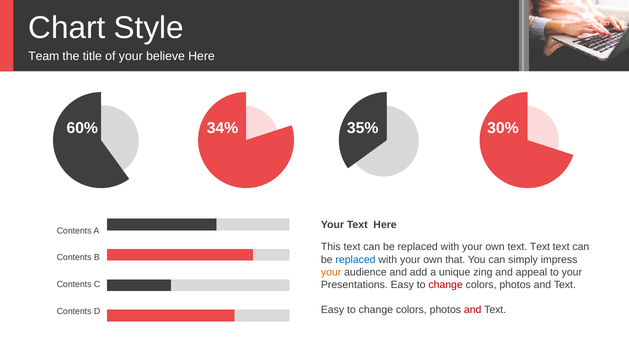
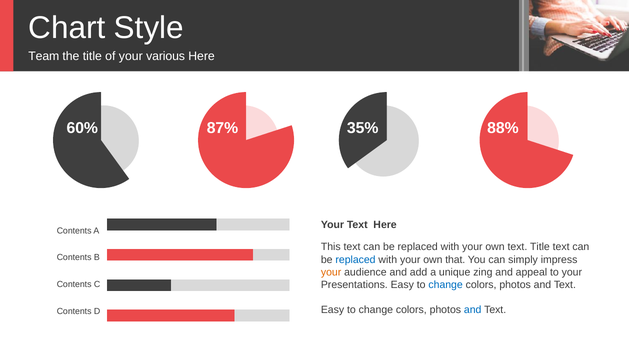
believe: believe -> various
34%: 34% -> 87%
30%: 30% -> 88%
own text Text: Text -> Title
change at (446, 285) colour: red -> blue
and at (473, 310) colour: red -> blue
